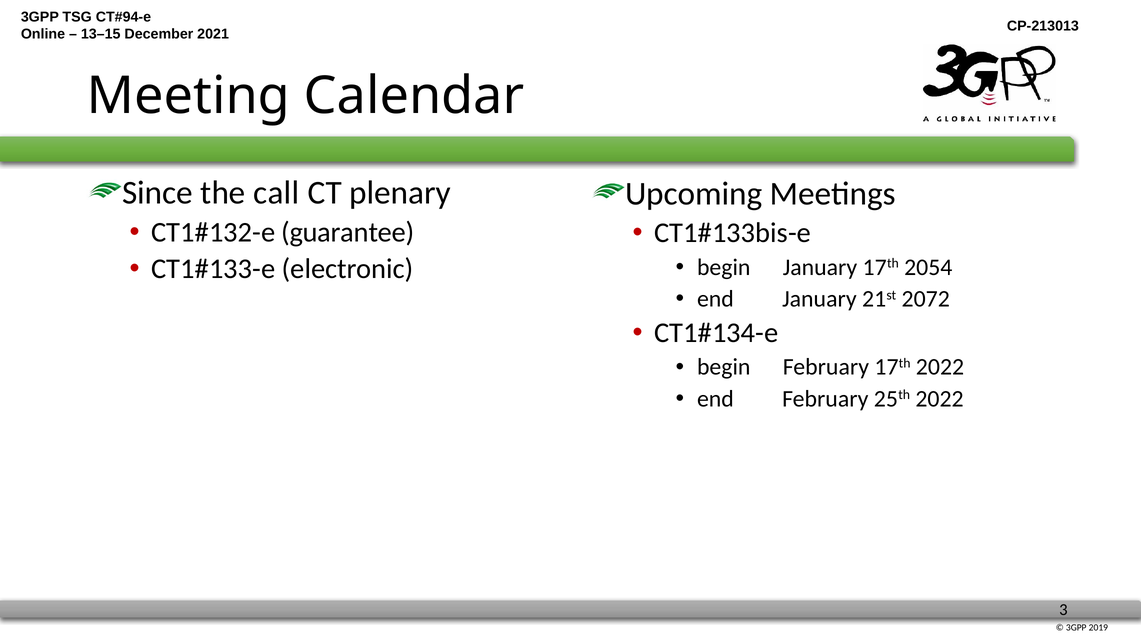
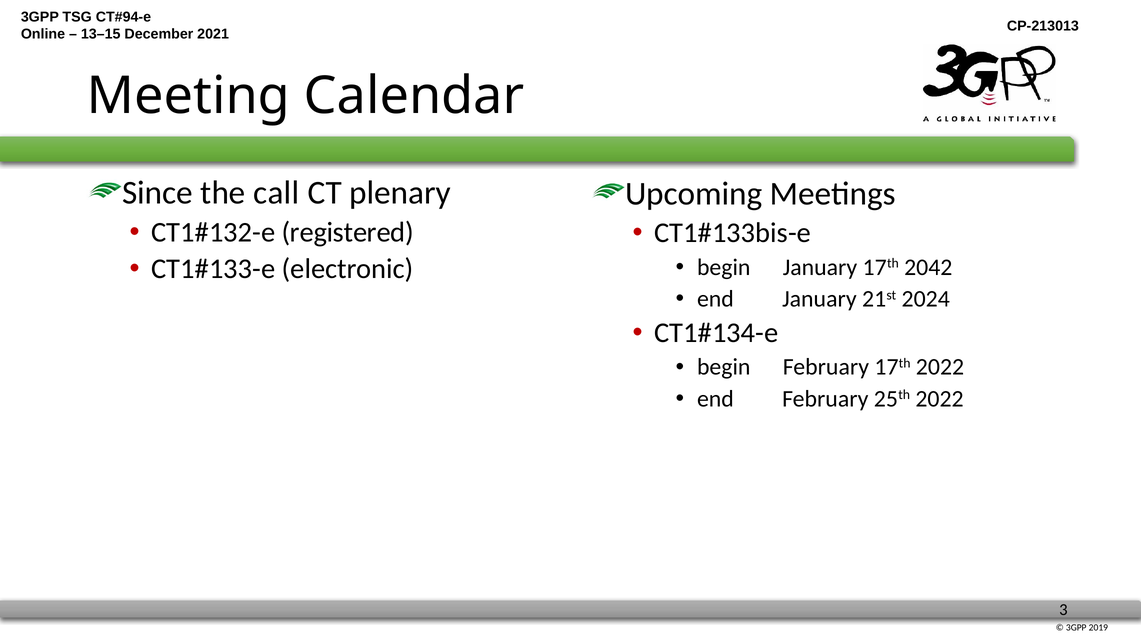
guarantee: guarantee -> registered
2054: 2054 -> 2042
2072: 2072 -> 2024
